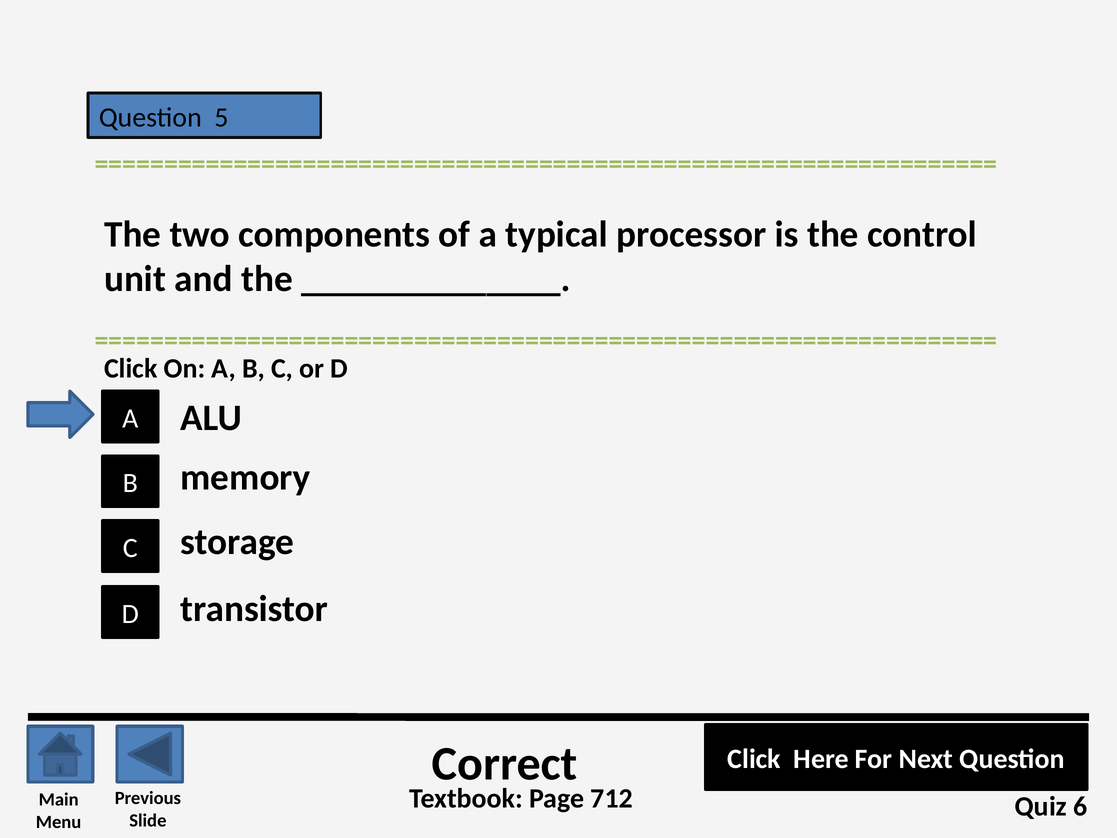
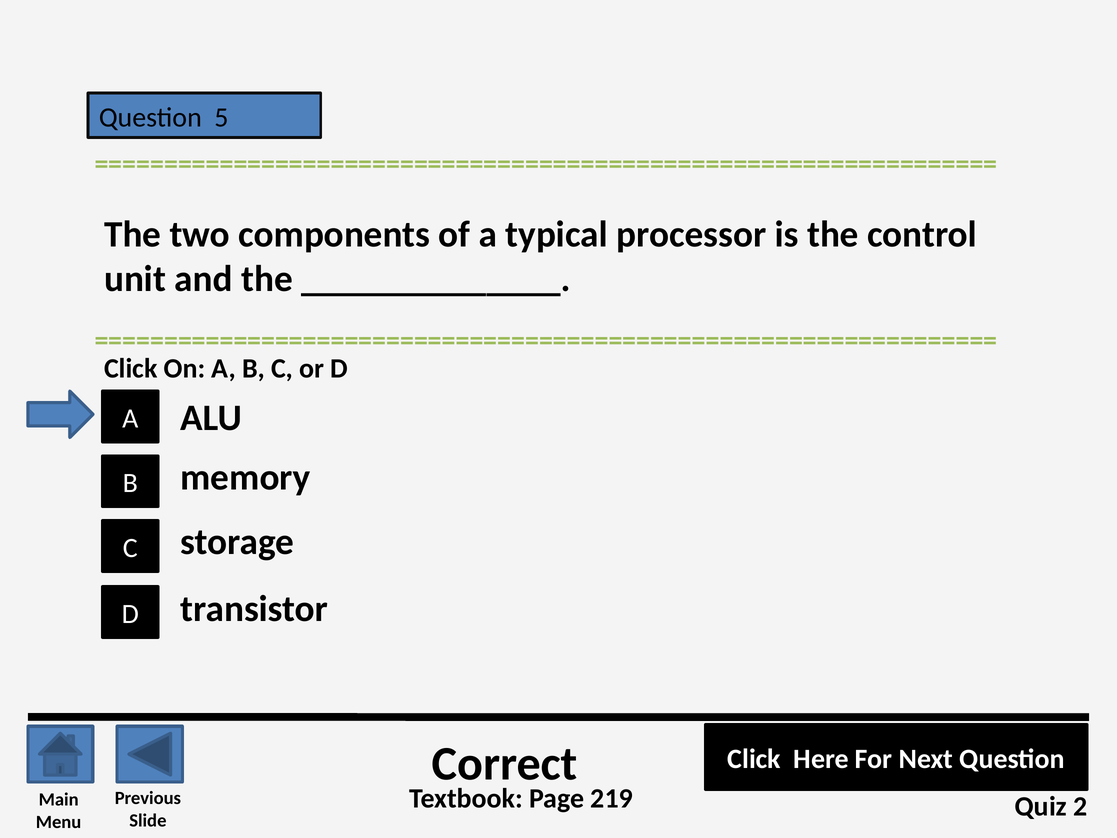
712: 712 -> 219
6: 6 -> 2
